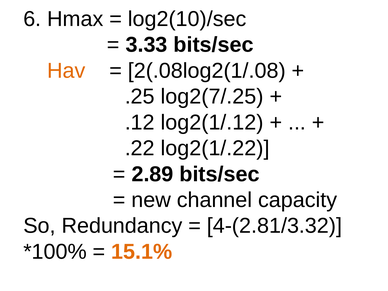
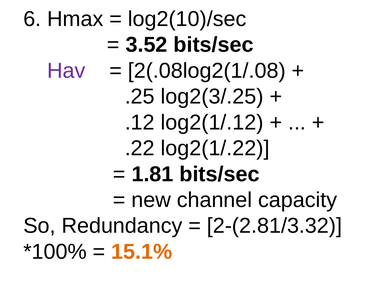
3.33: 3.33 -> 3.52
Hav colour: orange -> purple
log2(7/.25: log2(7/.25 -> log2(3/.25
2.89: 2.89 -> 1.81
4-(2.81/3.32: 4-(2.81/3.32 -> 2-(2.81/3.32
